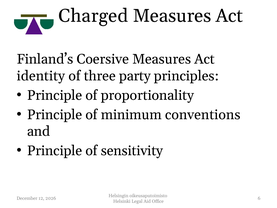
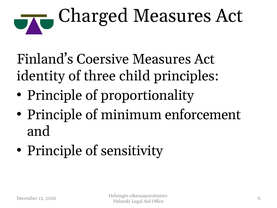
party: party -> child
conventions: conventions -> enforcement
